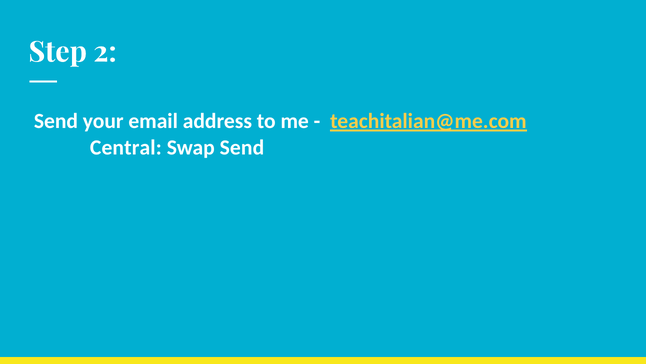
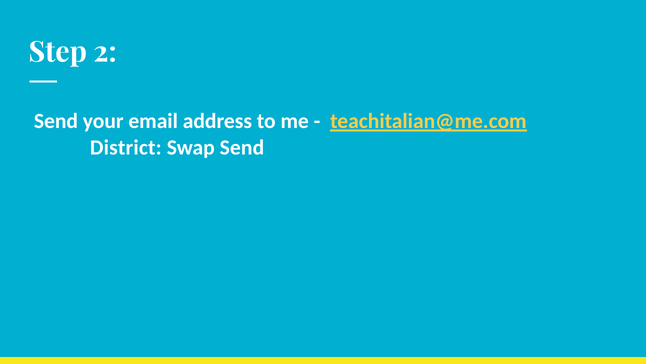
Central: Central -> District
